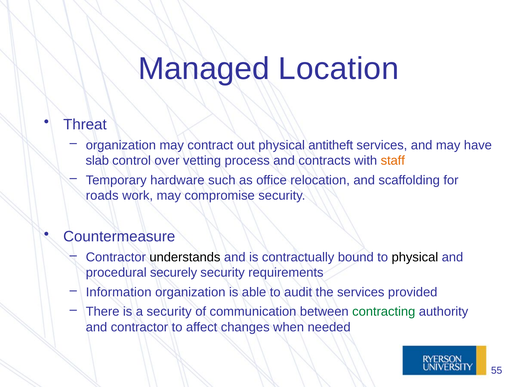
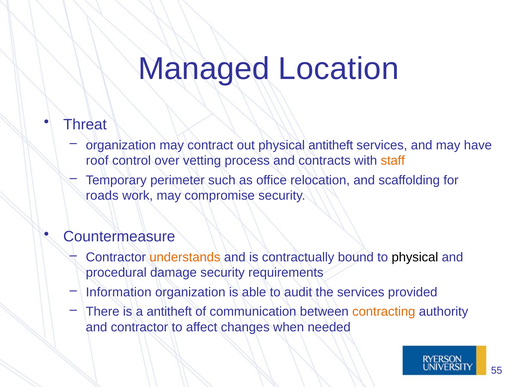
slab: slab -> roof
hardware: hardware -> perimeter
understands colour: black -> orange
securely: securely -> damage
a security: security -> antitheft
contracting colour: green -> orange
